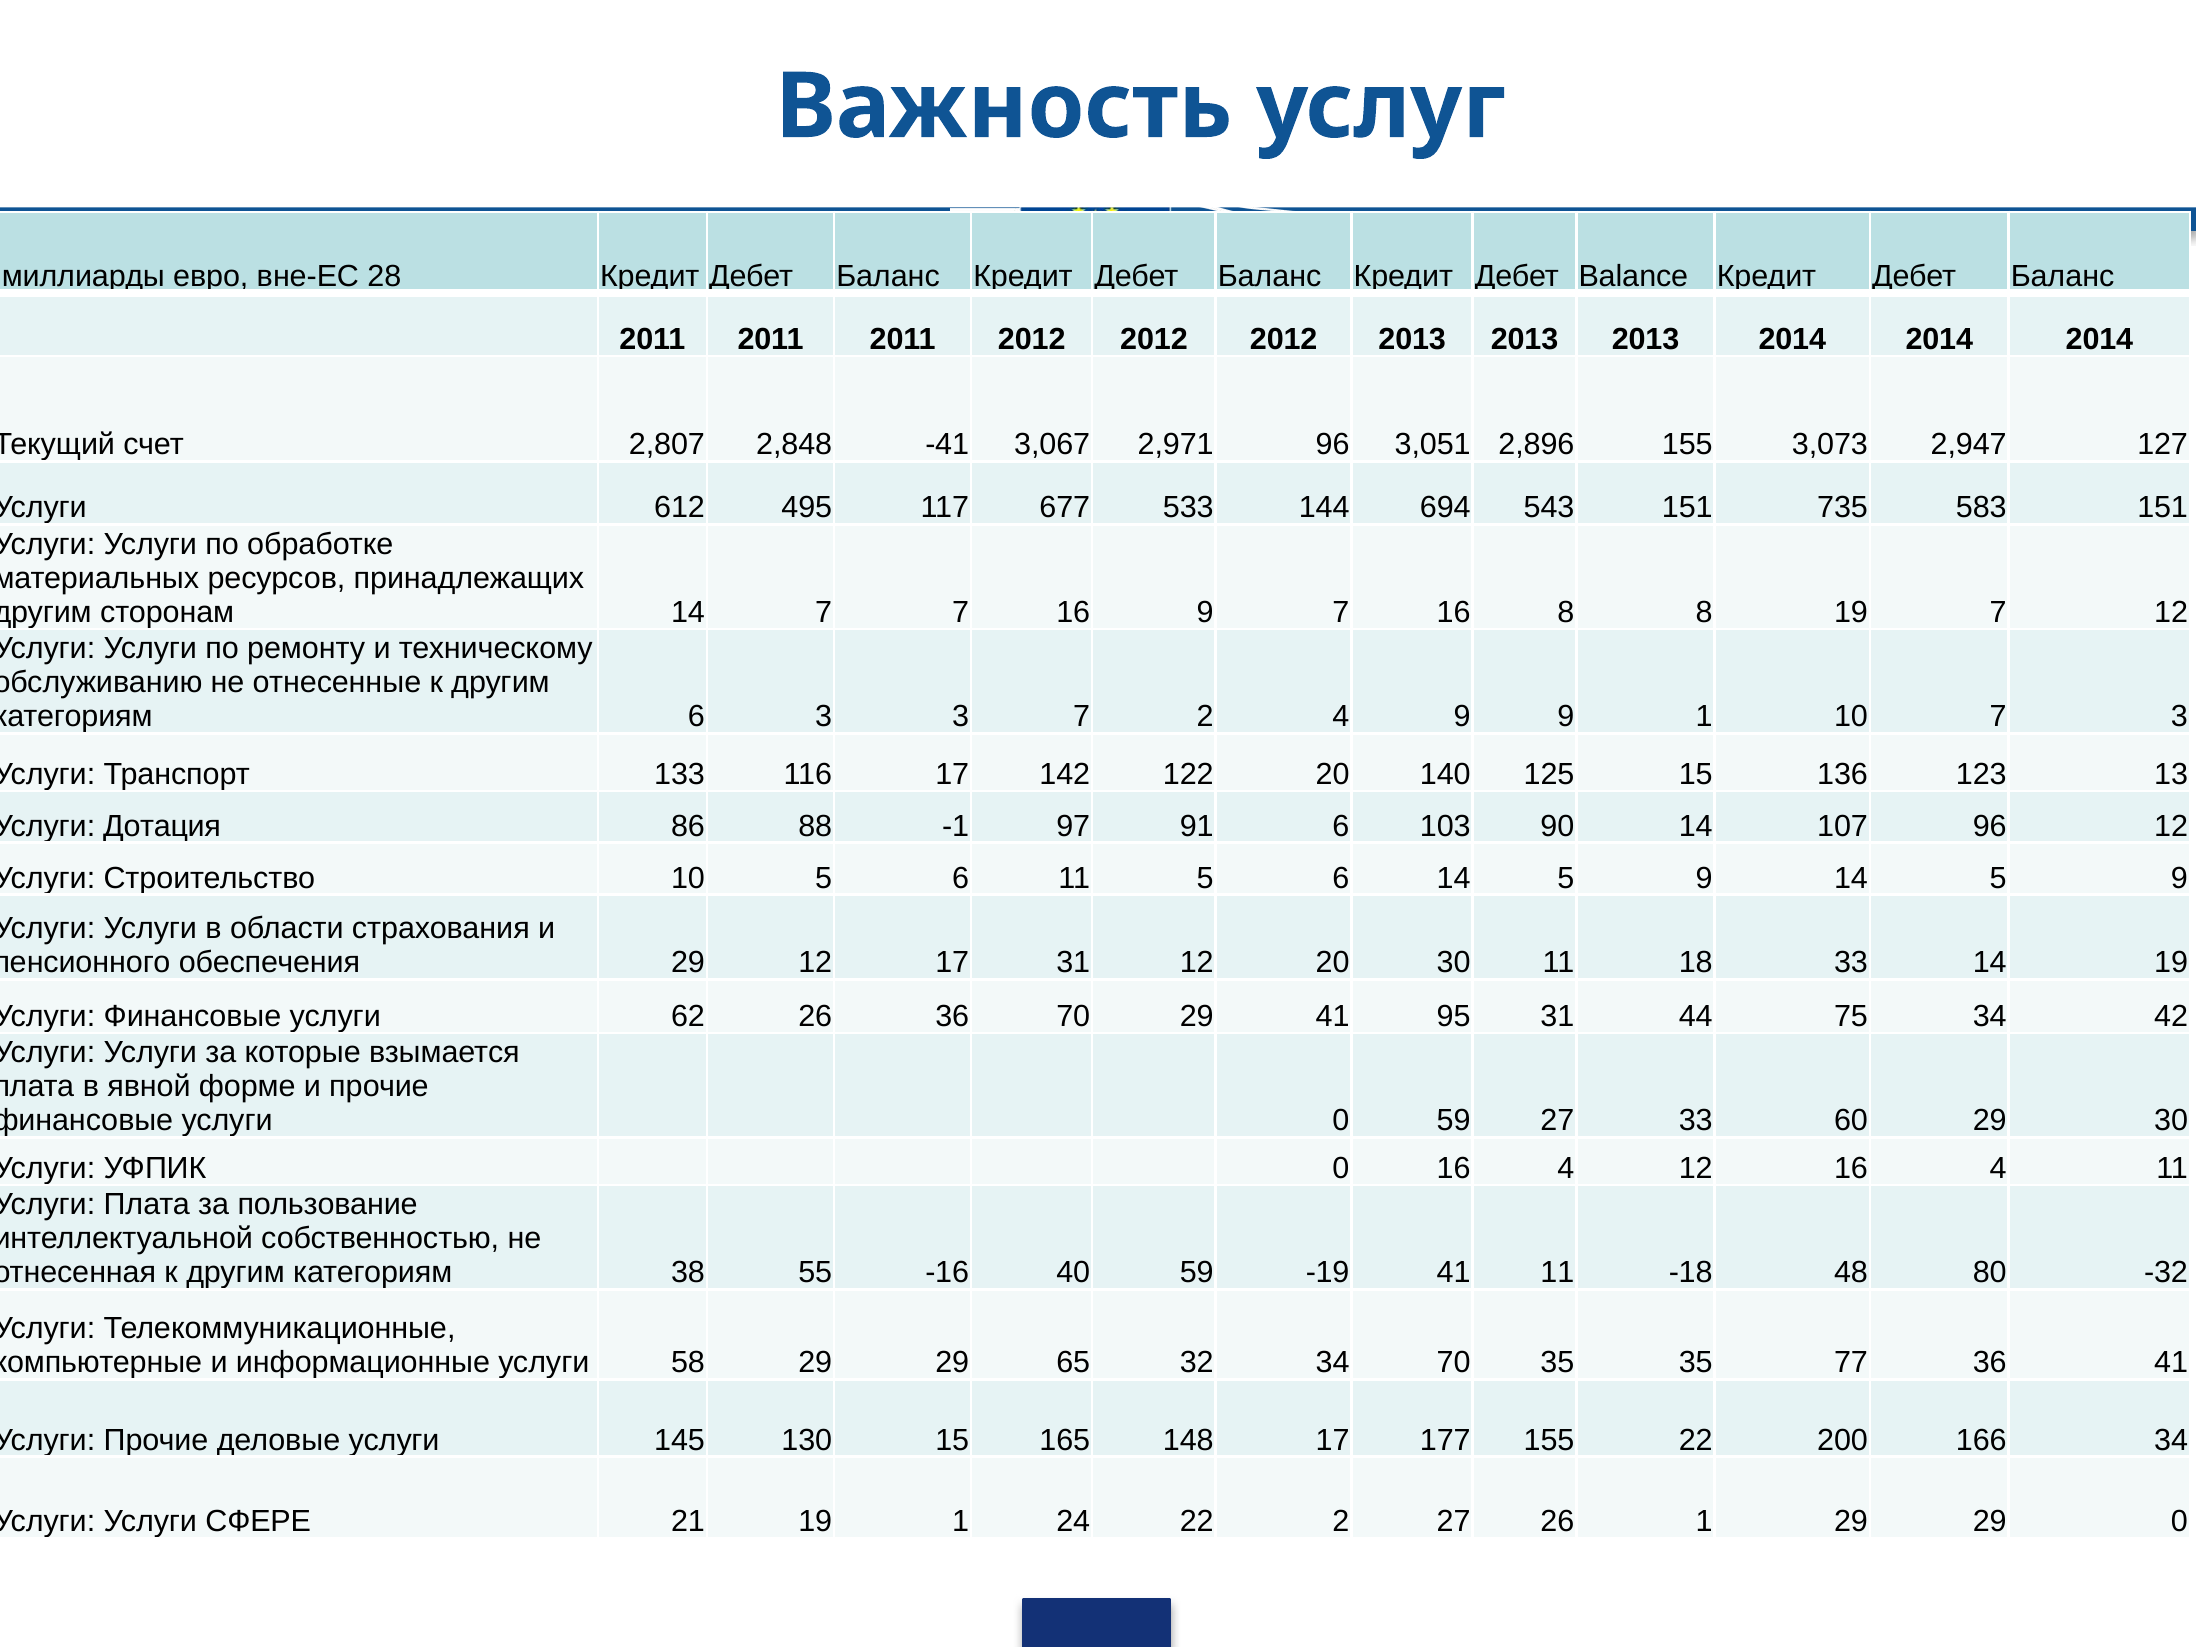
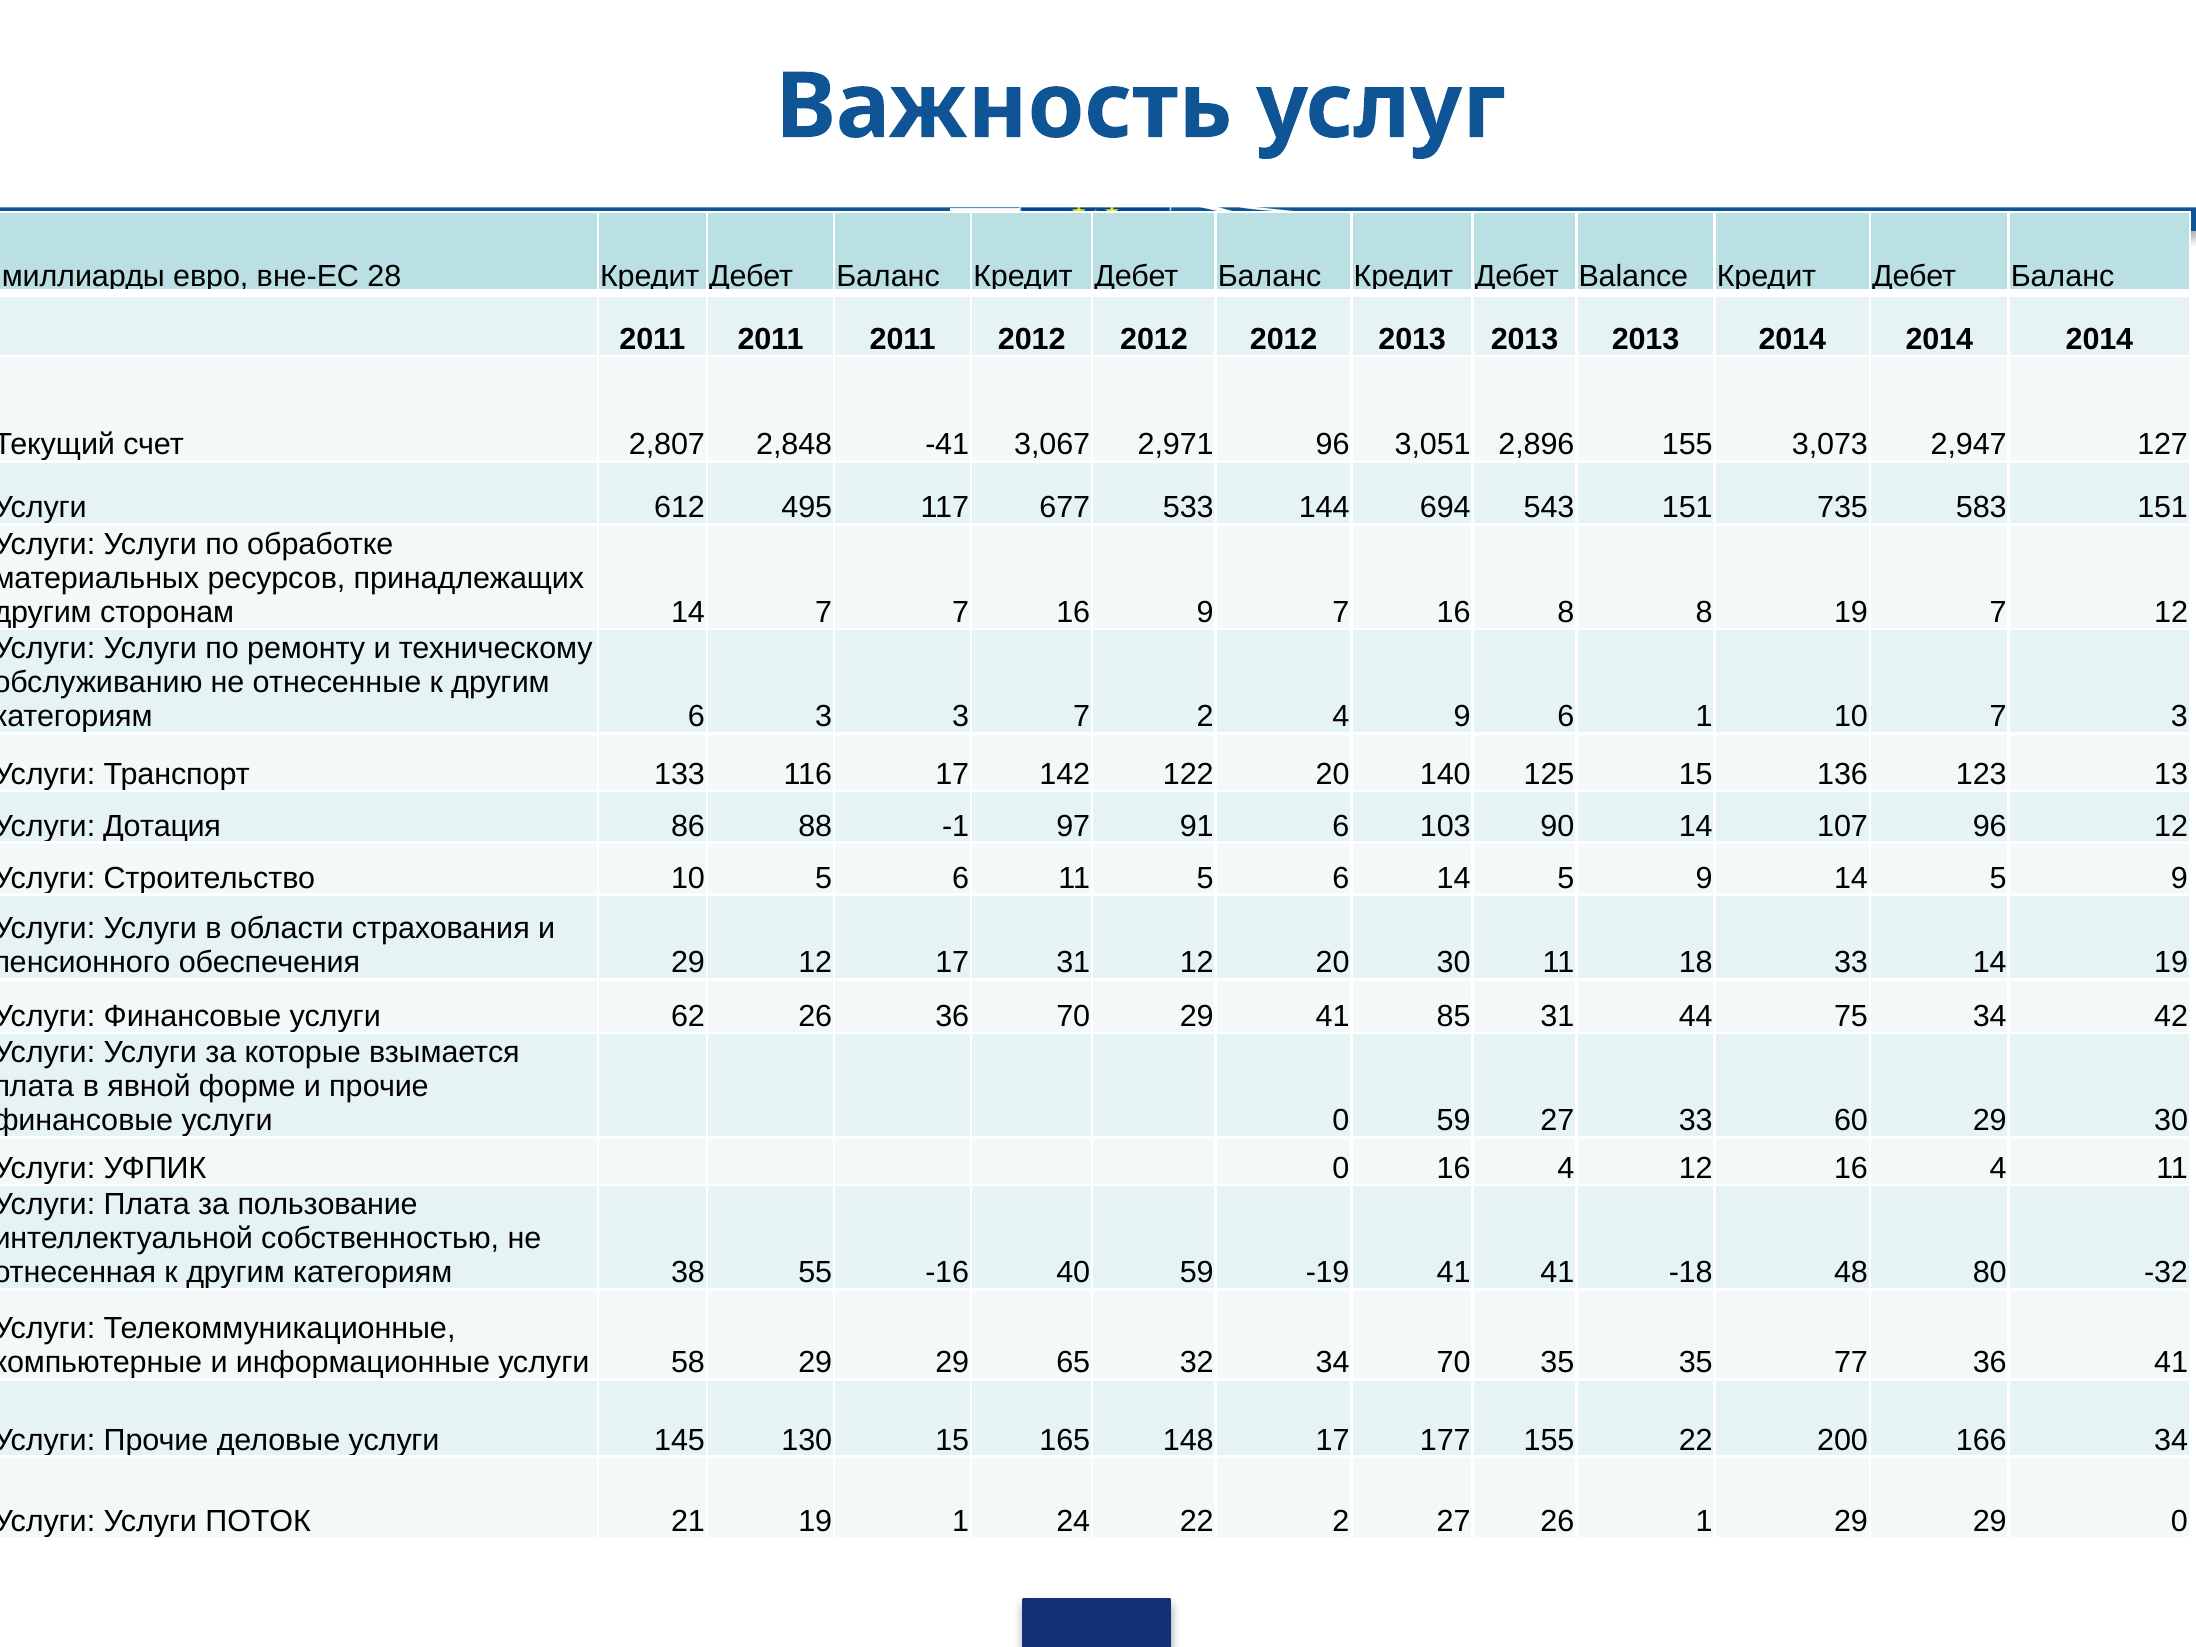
9 9: 9 -> 6
95: 95 -> 85
41 11: 11 -> 41
СФЕРЕ: СФЕРЕ -> ПОТОК
